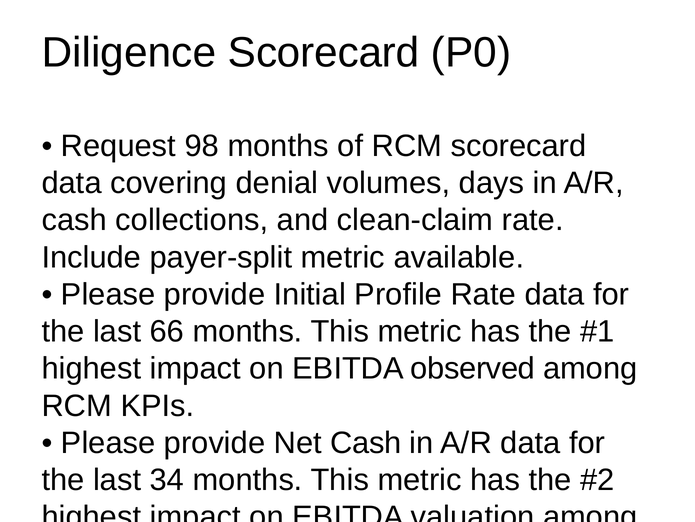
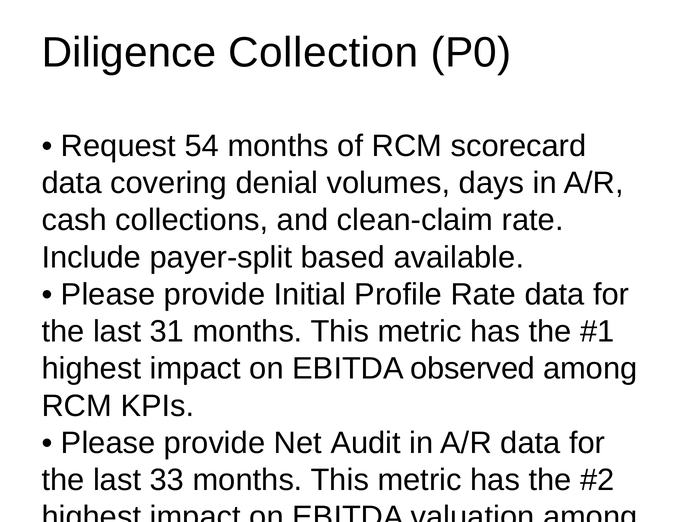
Diligence Scorecard: Scorecard -> Collection
98: 98 -> 54
payer-split metric: metric -> based
66: 66 -> 31
Net Cash: Cash -> Audit
34: 34 -> 33
